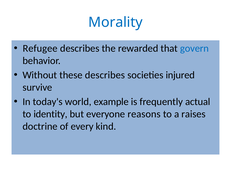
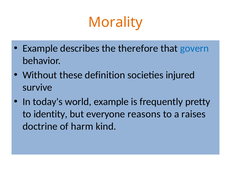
Morality colour: blue -> orange
Refugee at (40, 48): Refugee -> Example
rewarded: rewarded -> therefore
these describes: describes -> definition
actual: actual -> pretty
every: every -> harm
